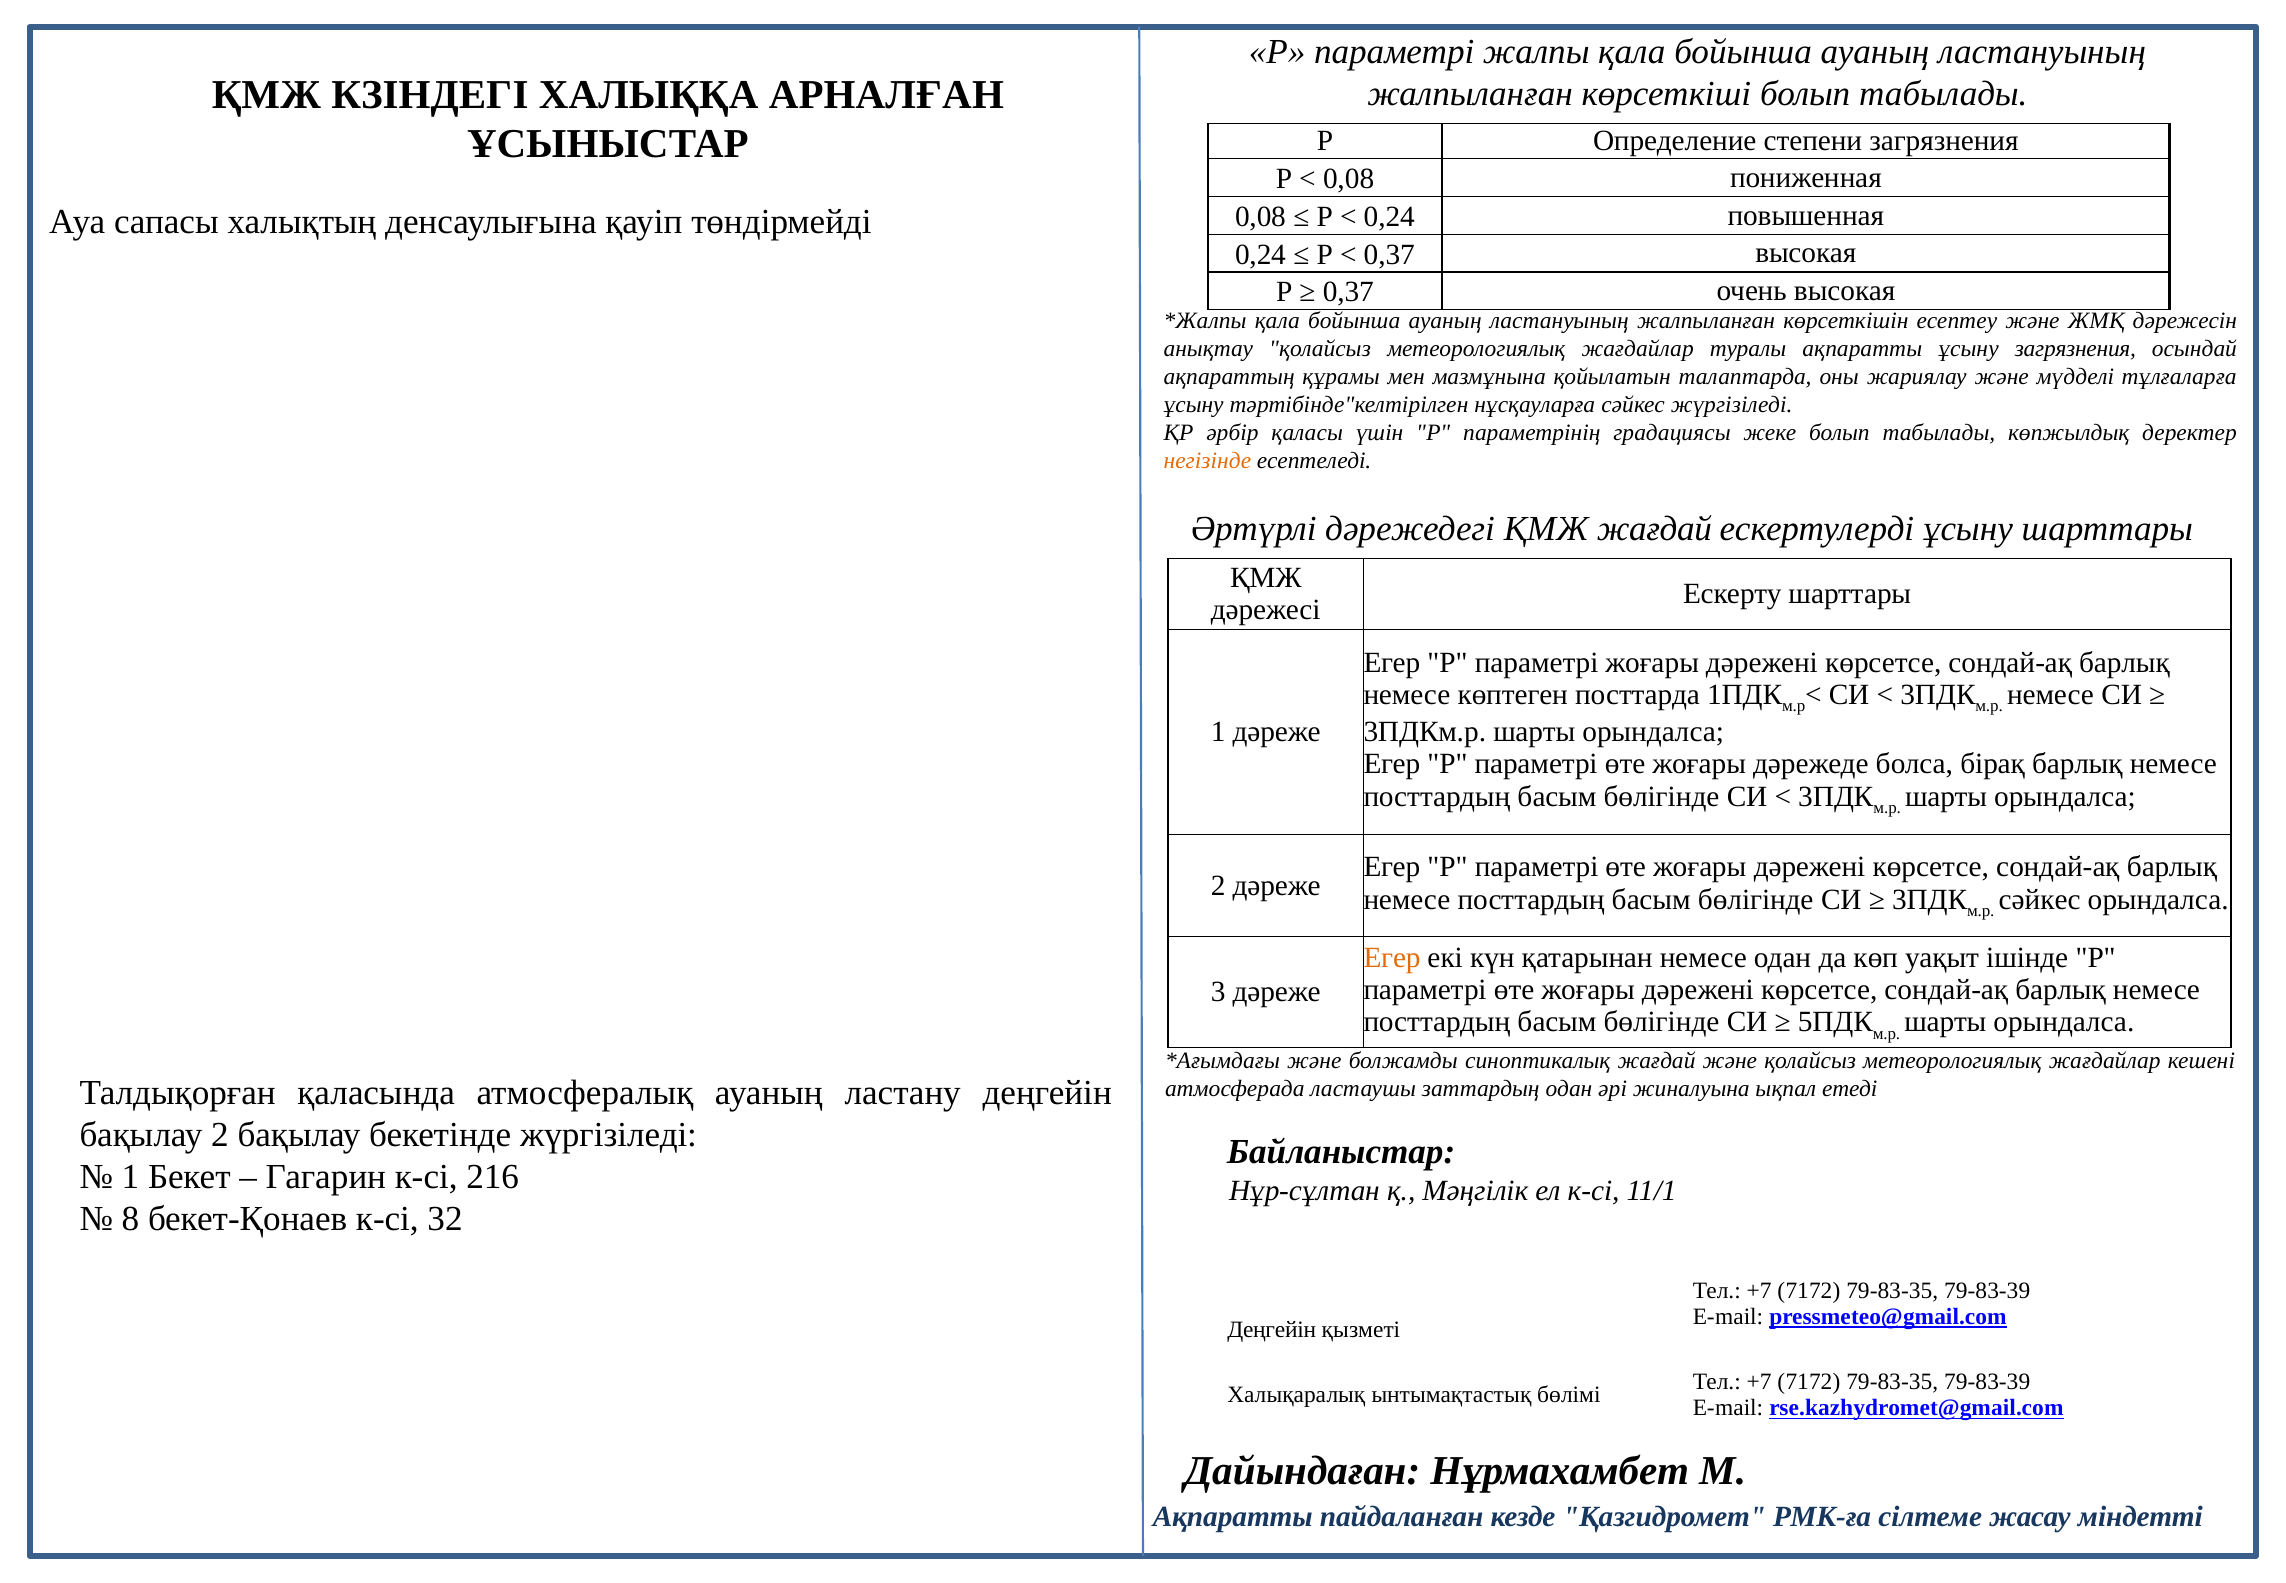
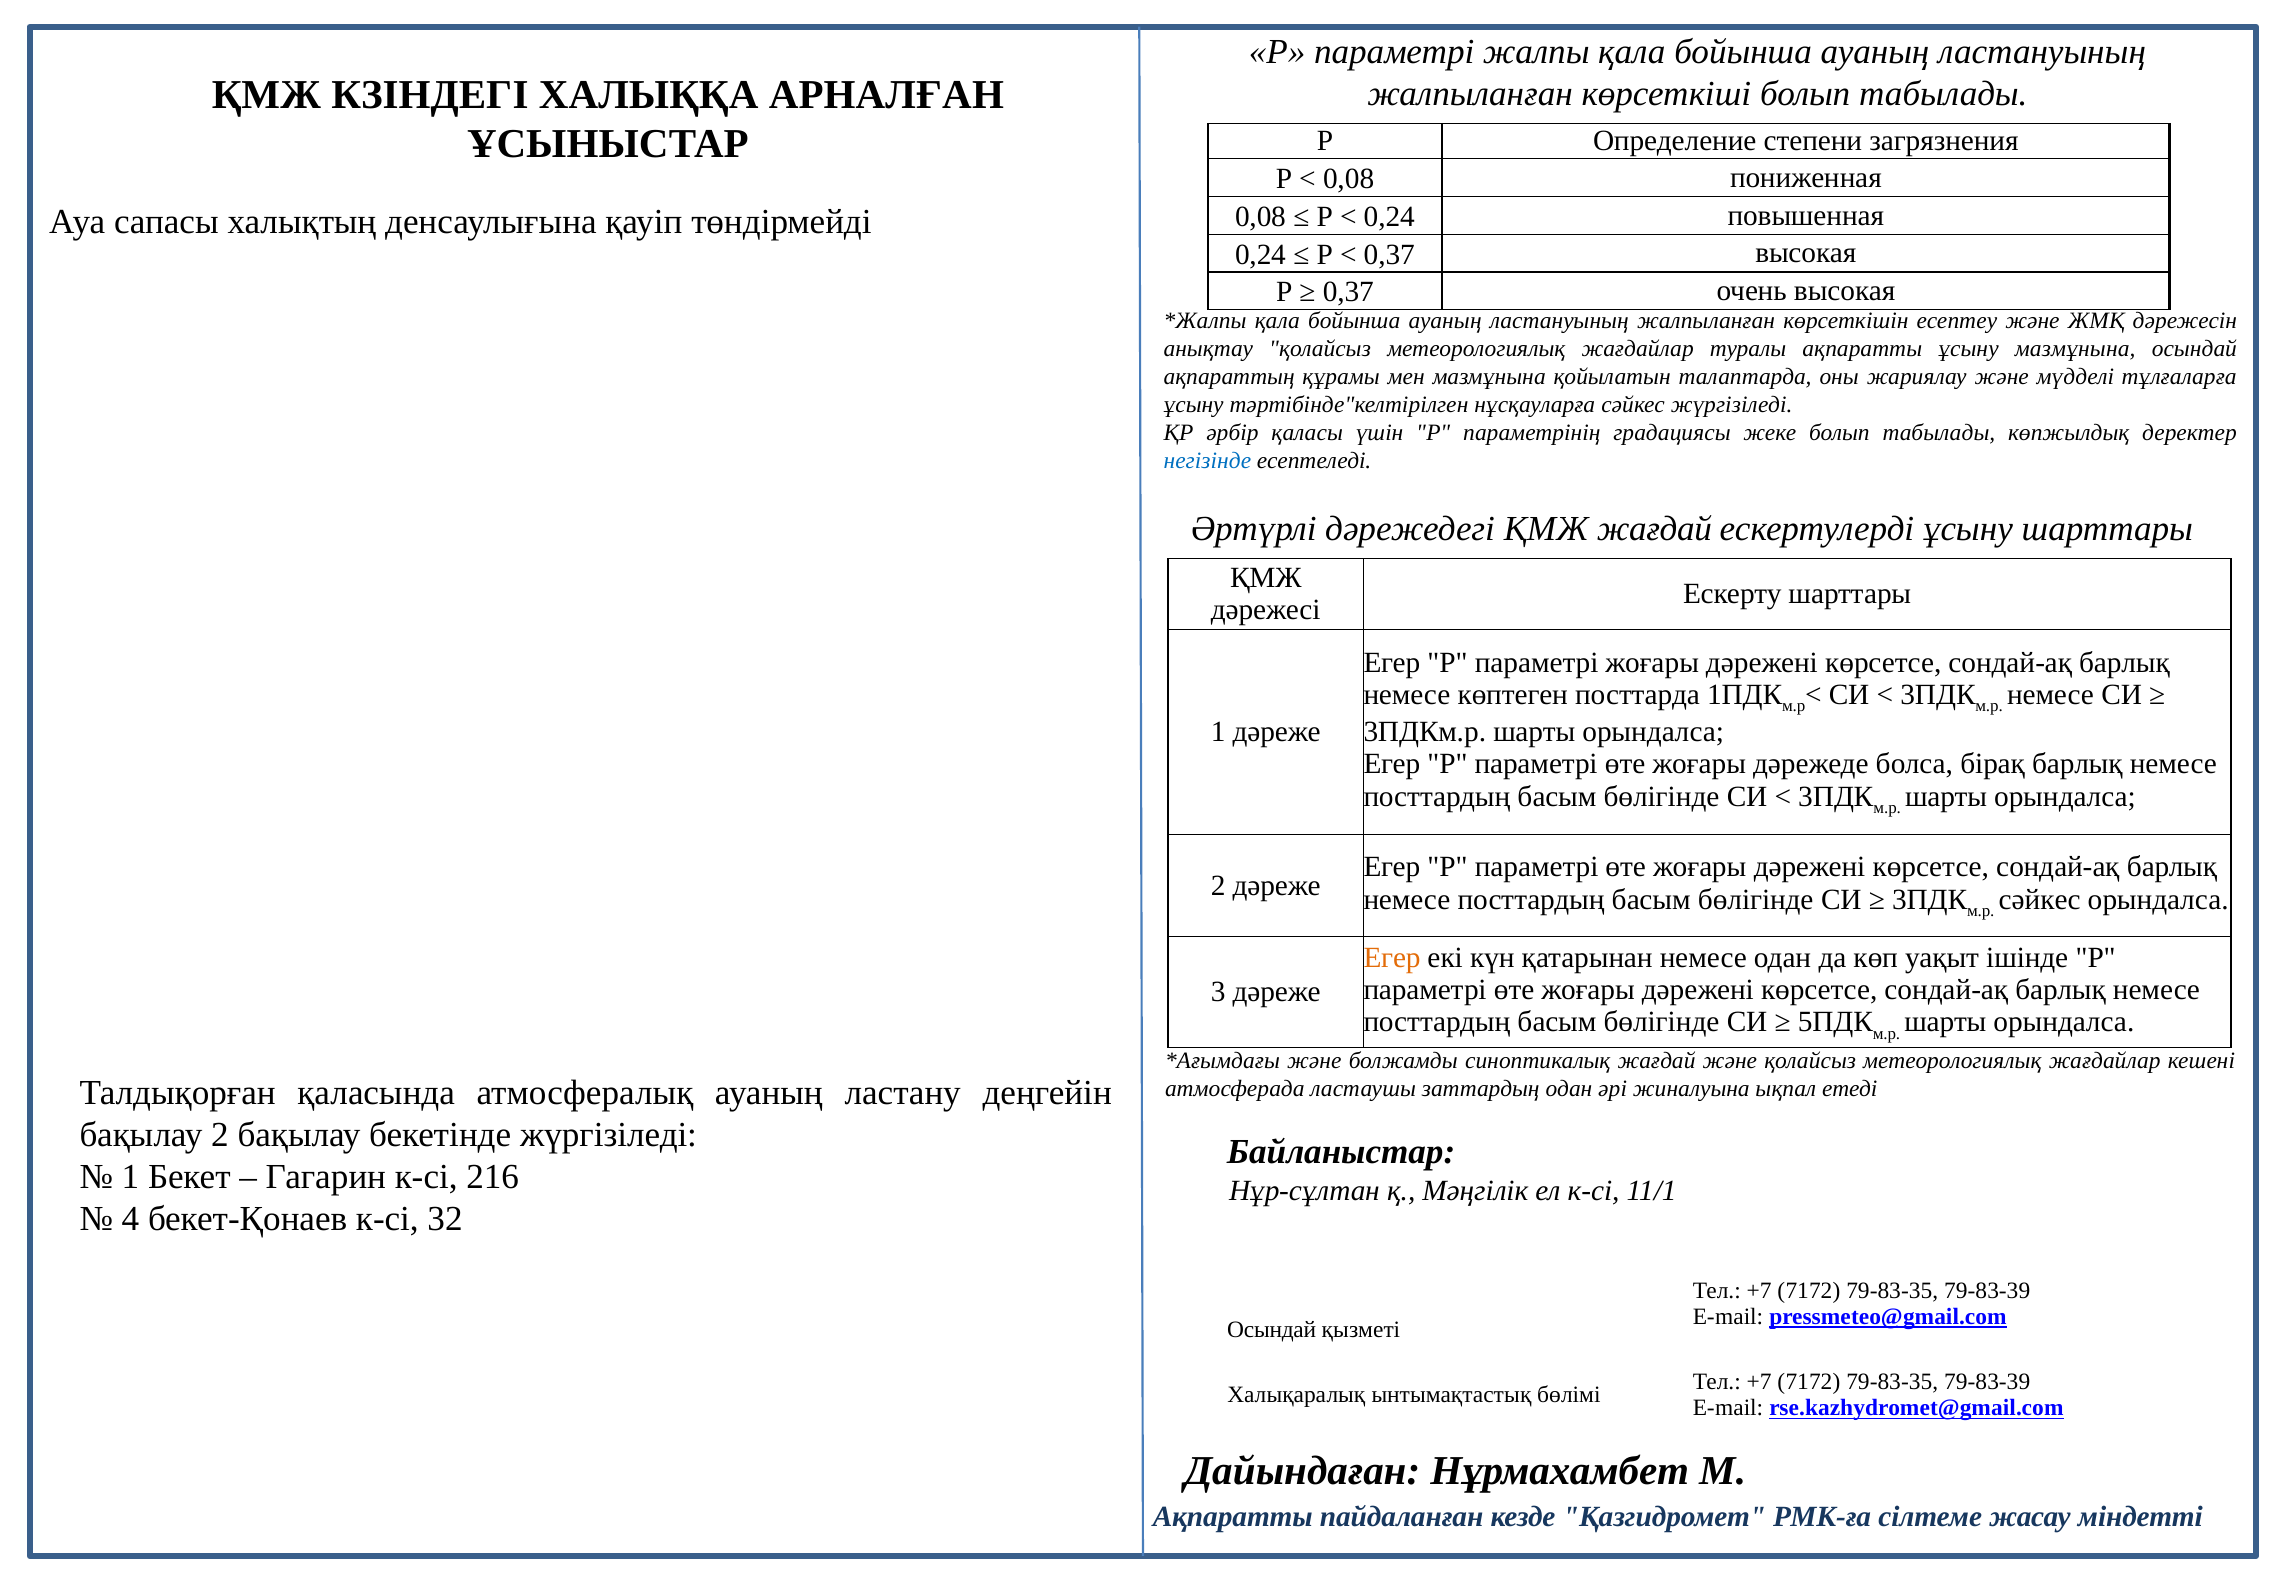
ұсыну загрязнения: загрязнения -> мазмұнына
негізінде colour: orange -> blue
8: 8 -> 4
Деңгейін at (1272, 1329): Деңгейін -> Осындай
